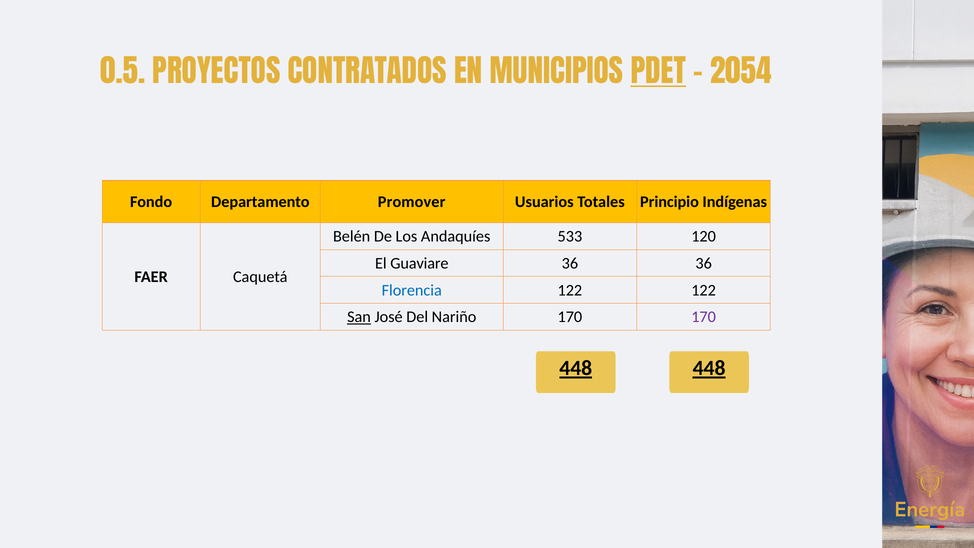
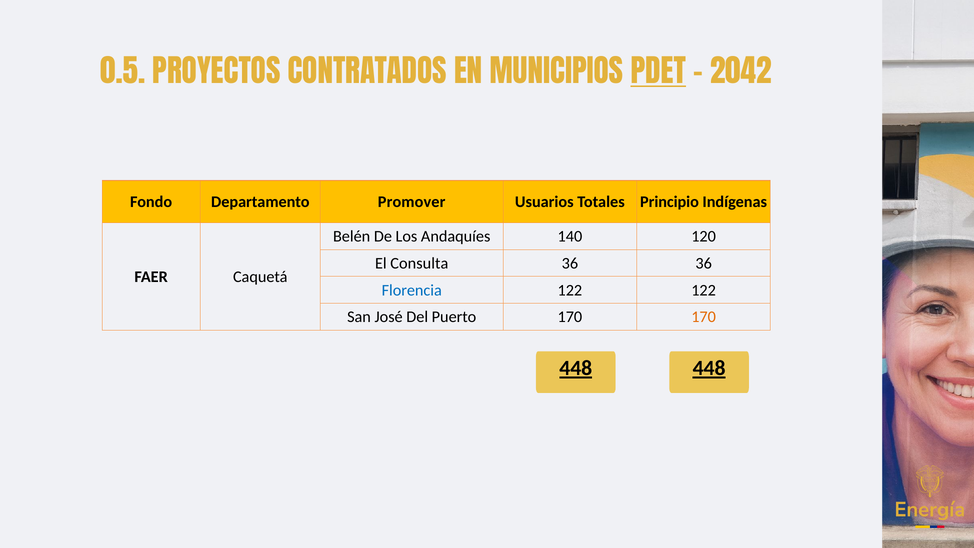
2054: 2054 -> 2042
533: 533 -> 140
Guaviare: Guaviare -> Consulta
San underline: present -> none
Nariño: Nariño -> Puerto
170 at (704, 317) colour: purple -> orange
